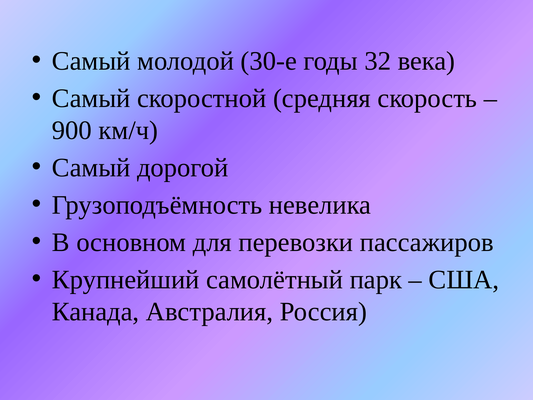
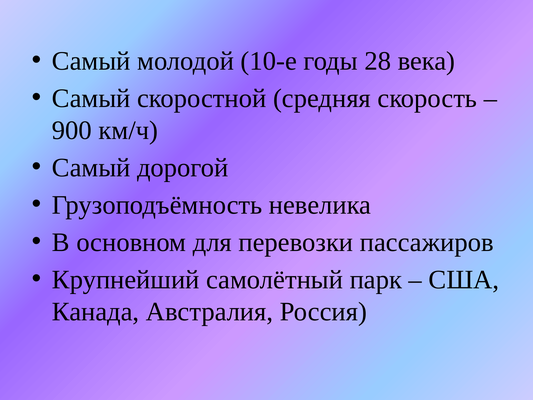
30-е: 30-е -> 10-е
32: 32 -> 28
